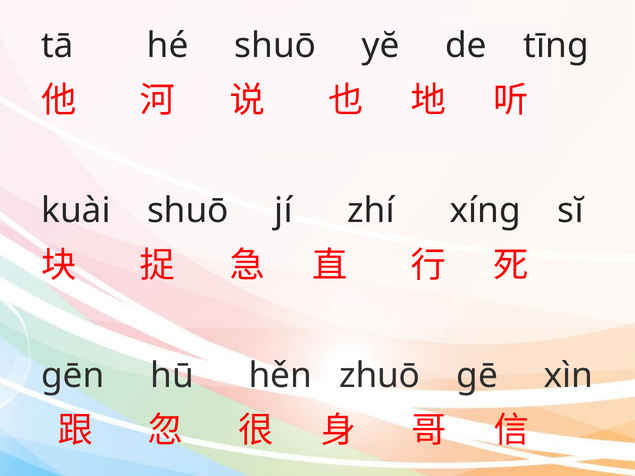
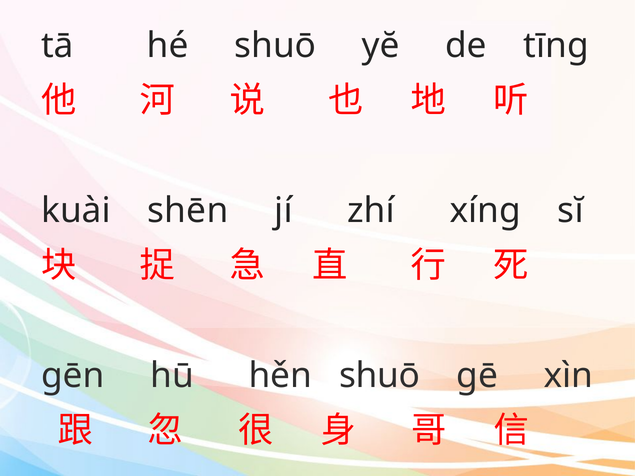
kuài shuō: shuō -> shēn
hěn zhuō: zhuō -> shuō
